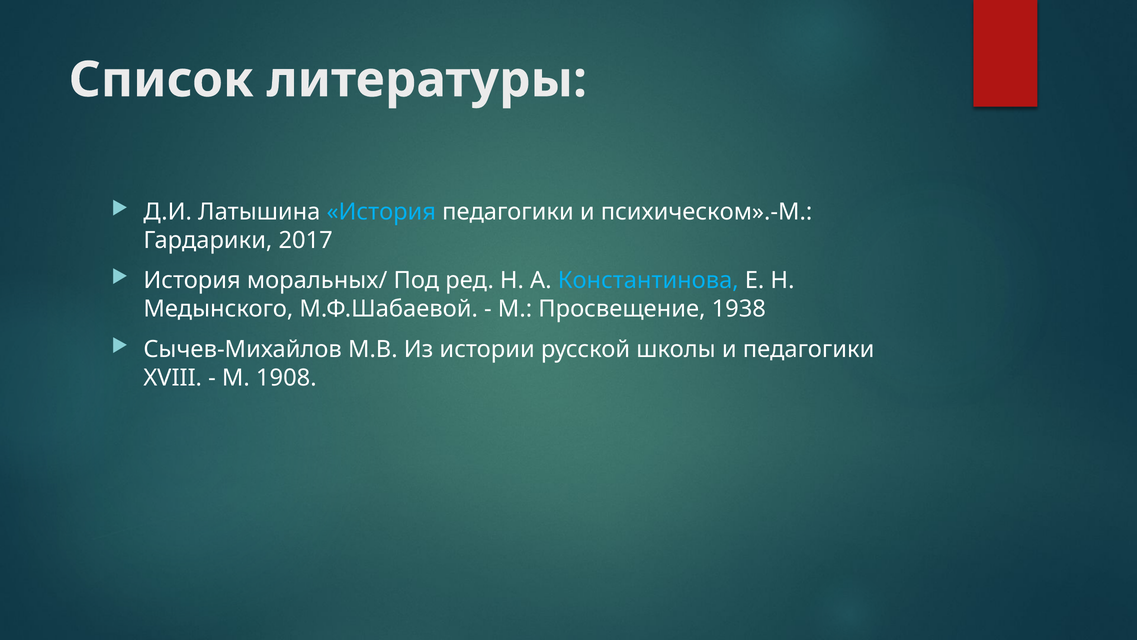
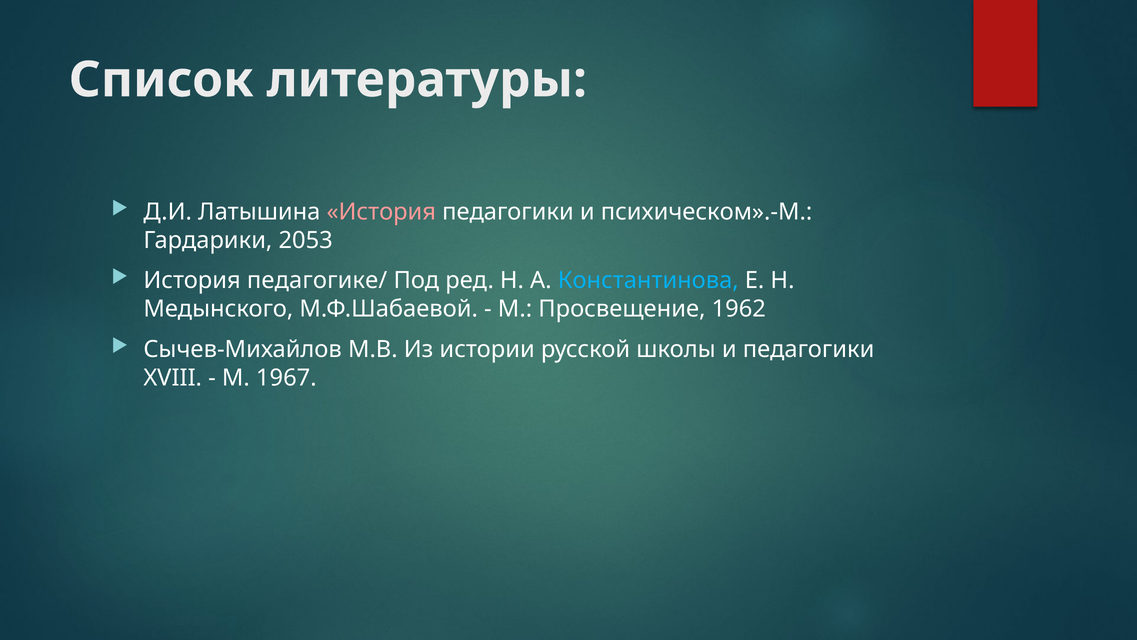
История at (381, 212) colour: light blue -> pink
2017: 2017 -> 2053
моральных/: моральных/ -> педагогике/
1938: 1938 -> 1962
1908: 1908 -> 1967
